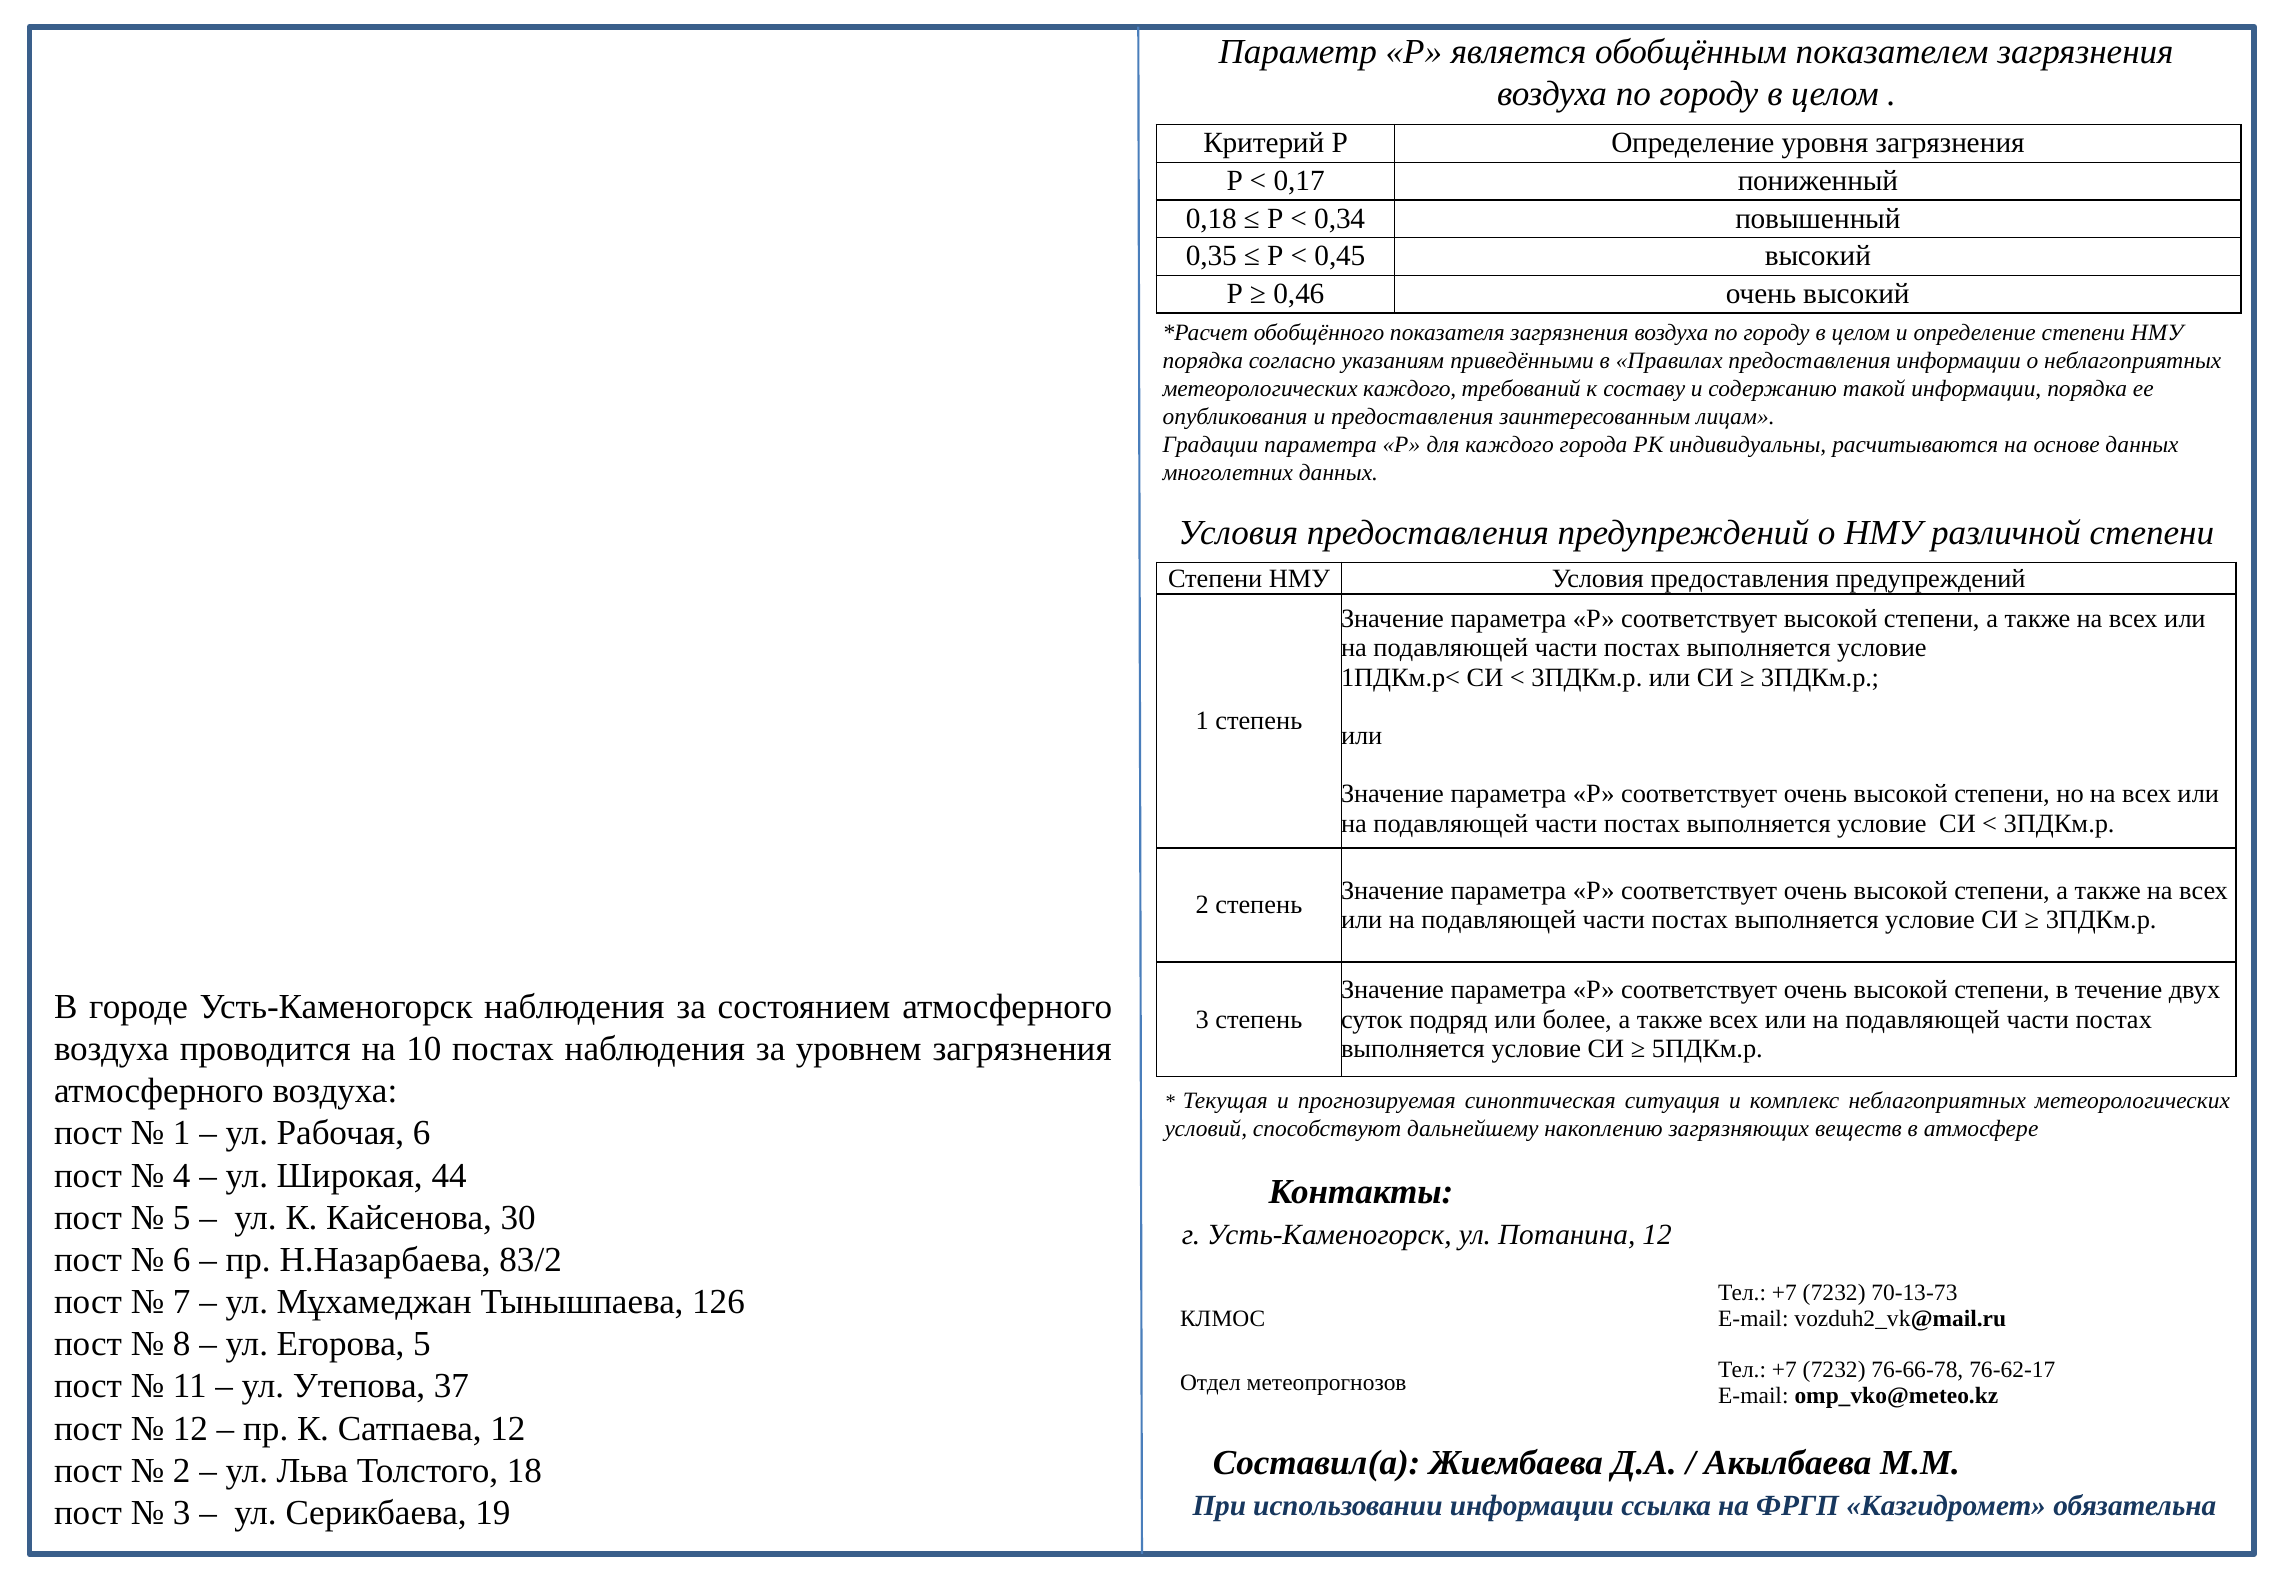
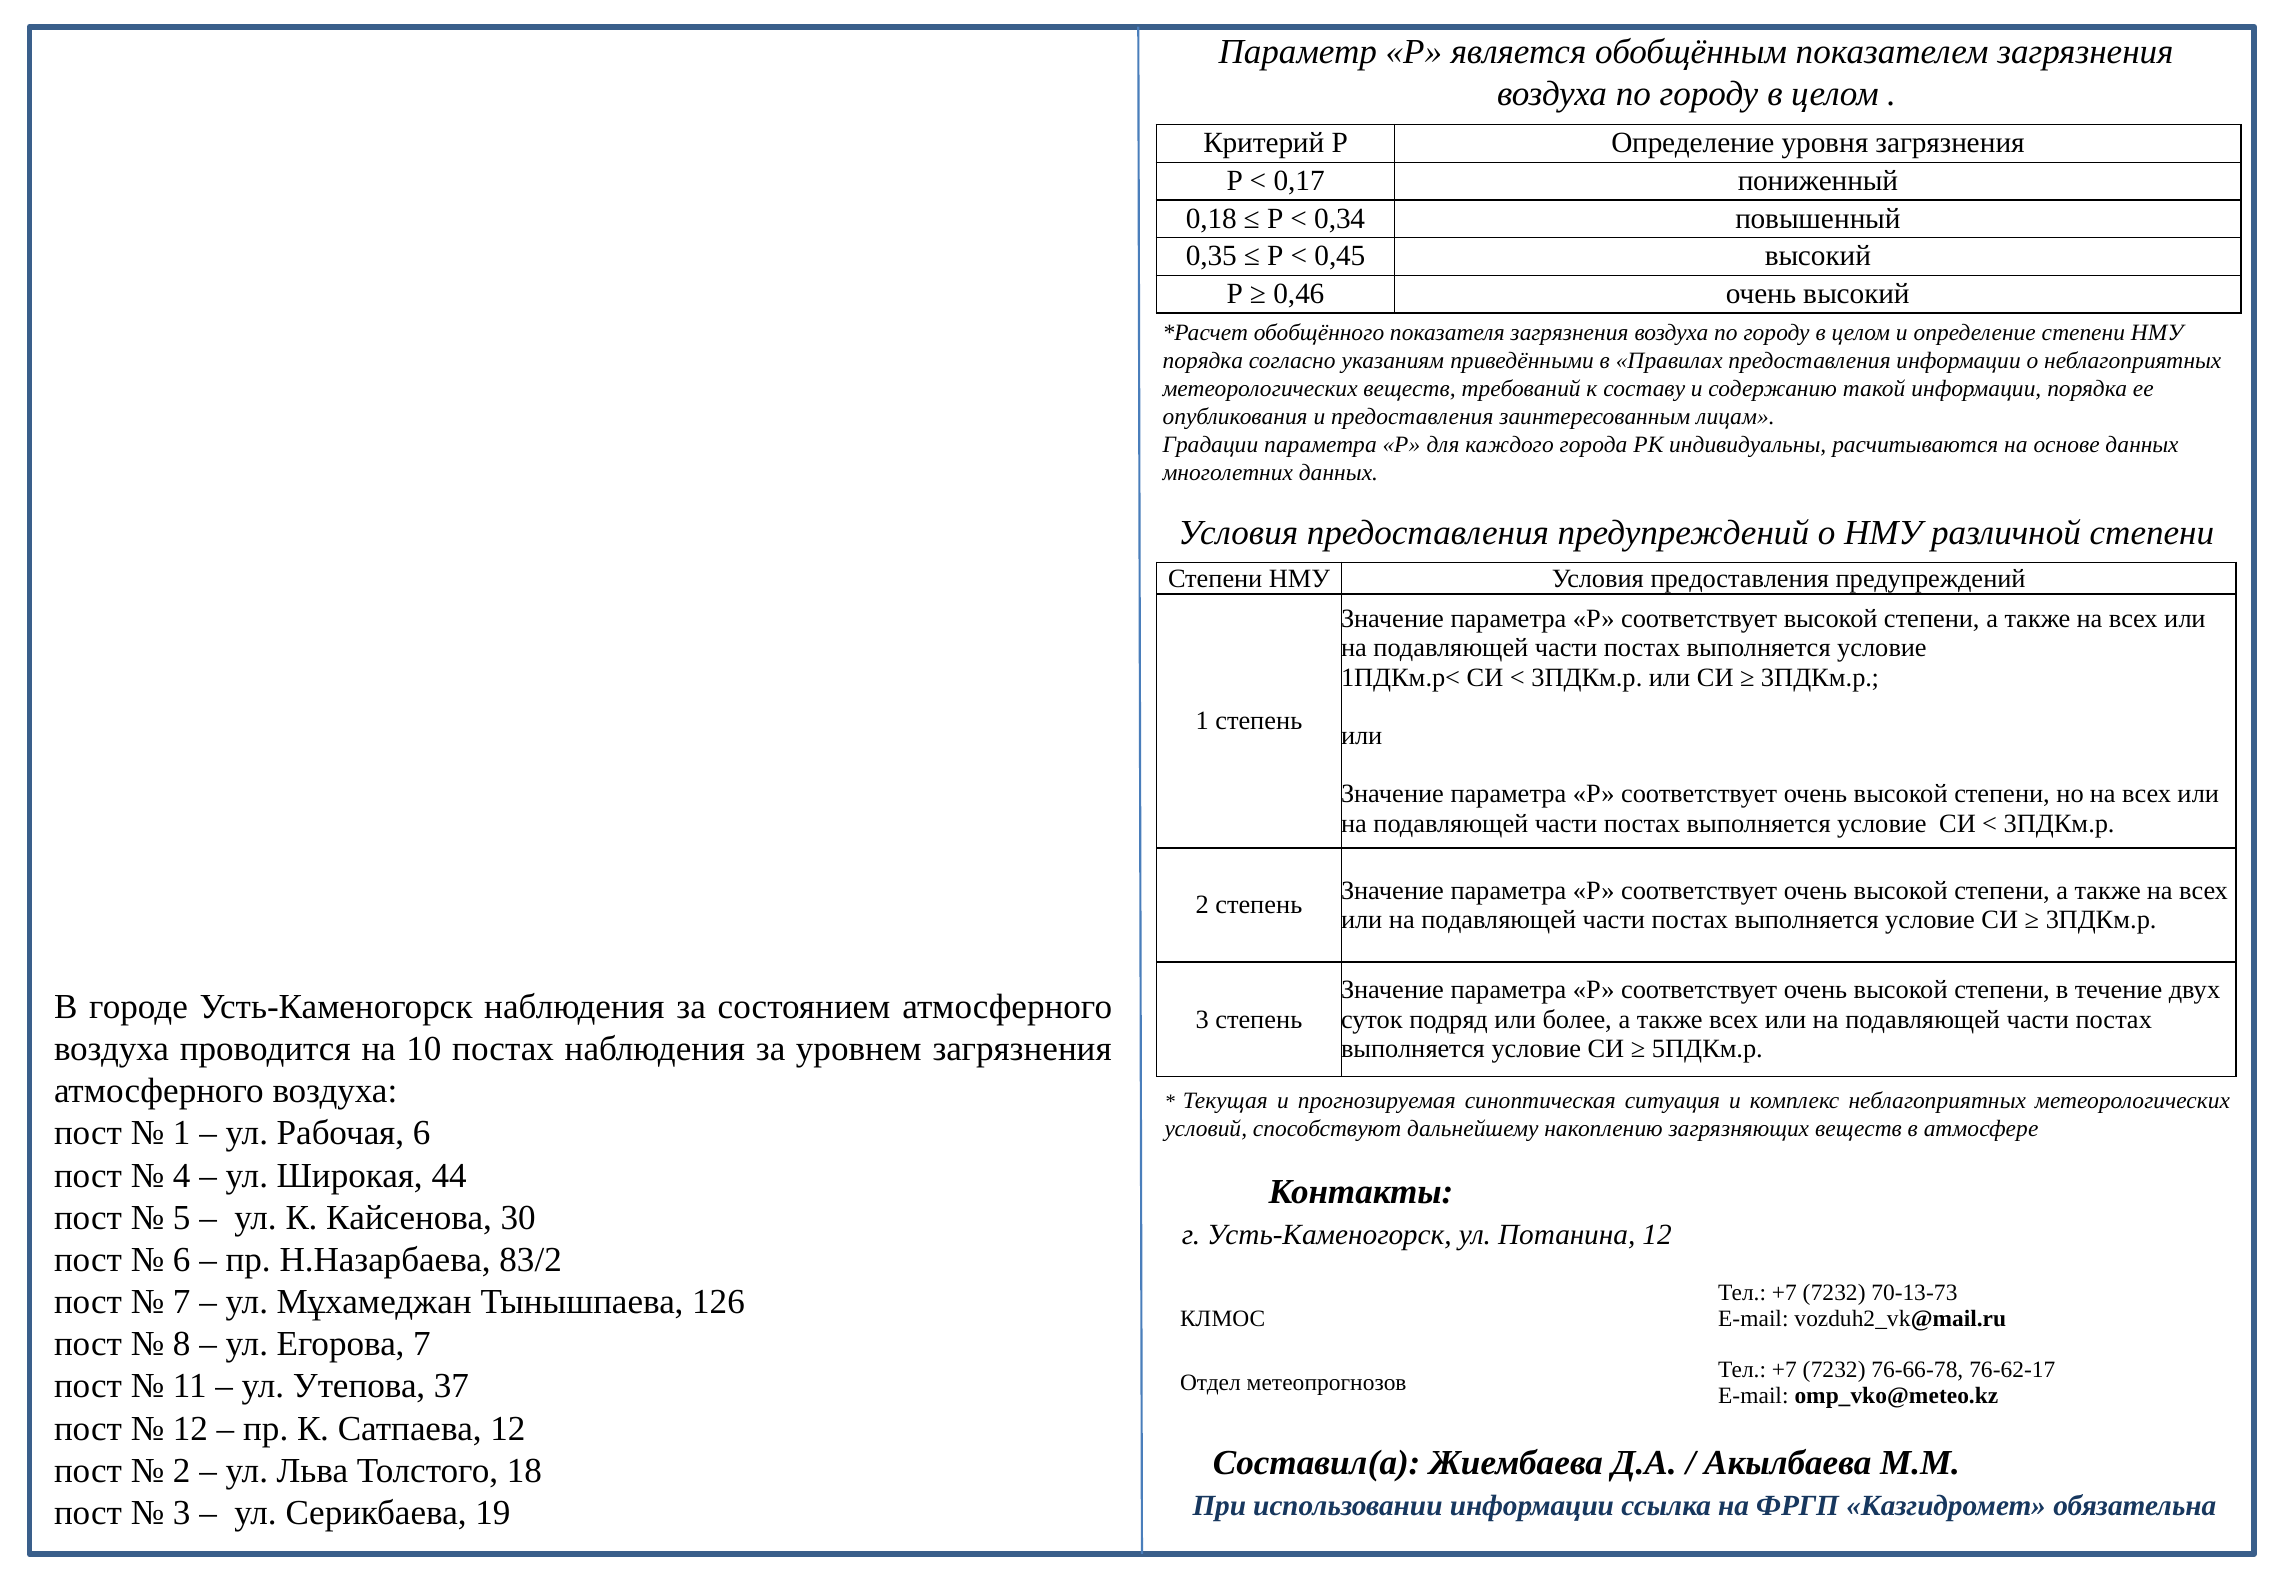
метеорологических каждого: каждого -> веществ
Егорова 5: 5 -> 7
